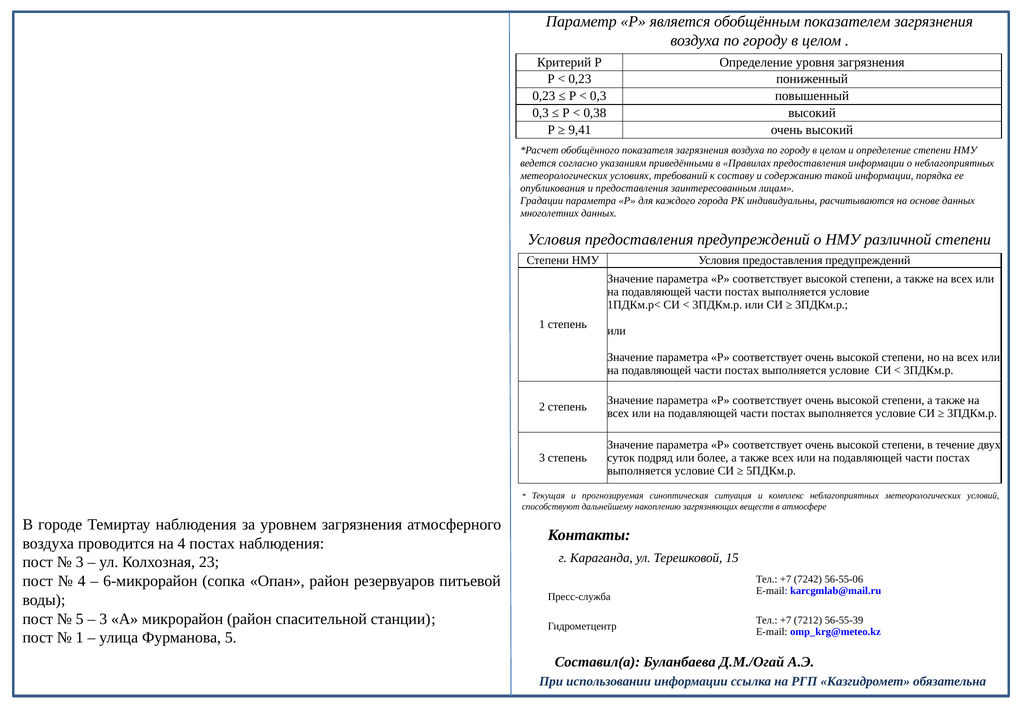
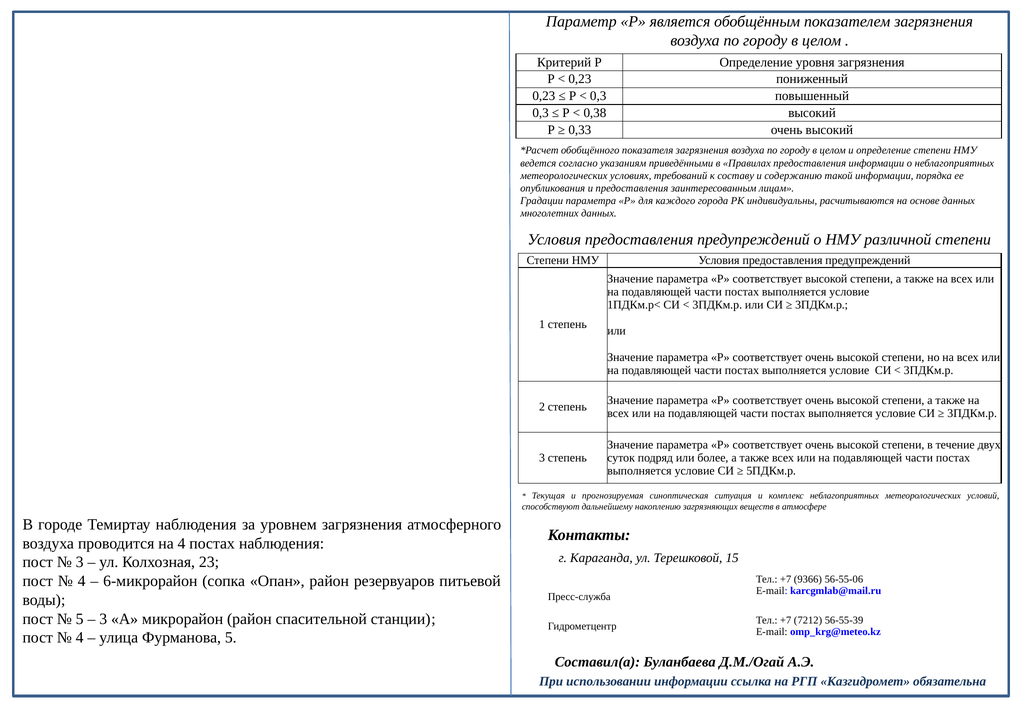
9,41: 9,41 -> 0,33
7242: 7242 -> 9366
1 at (80, 637): 1 -> 4
